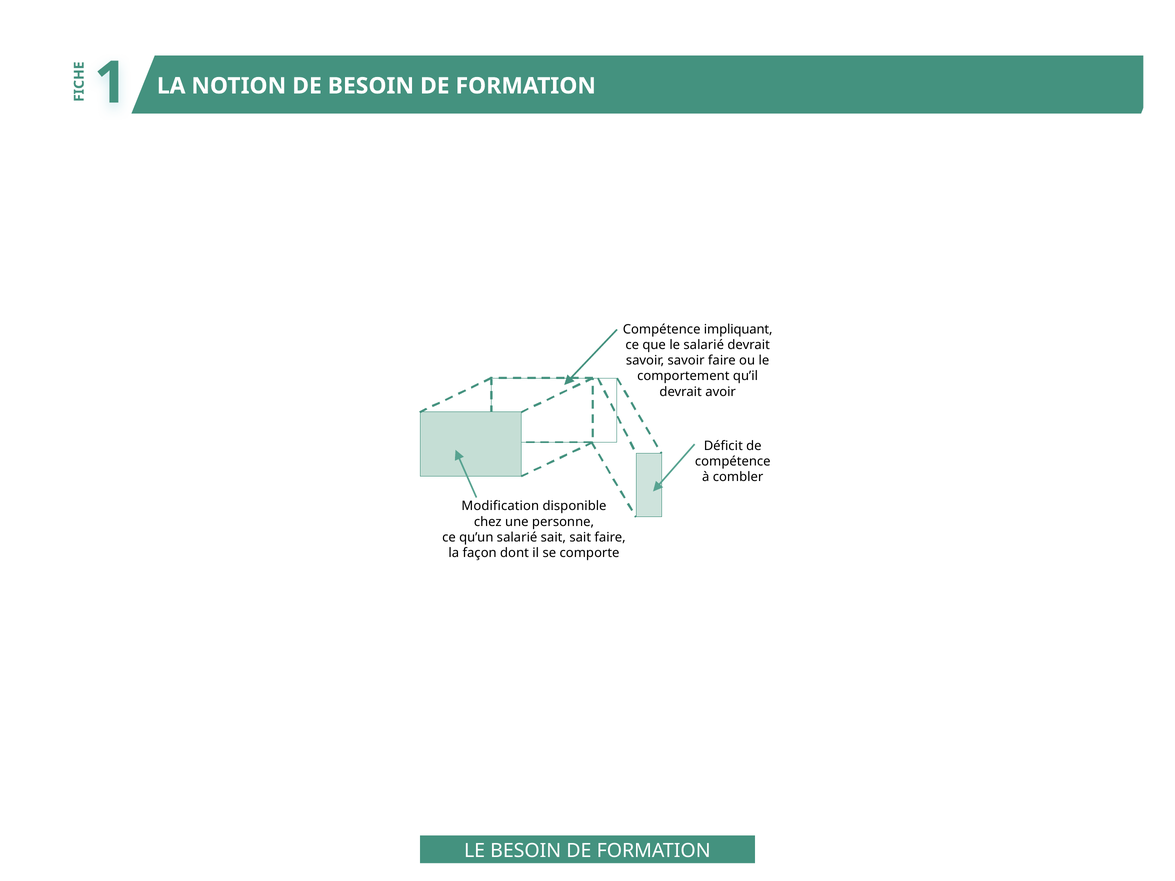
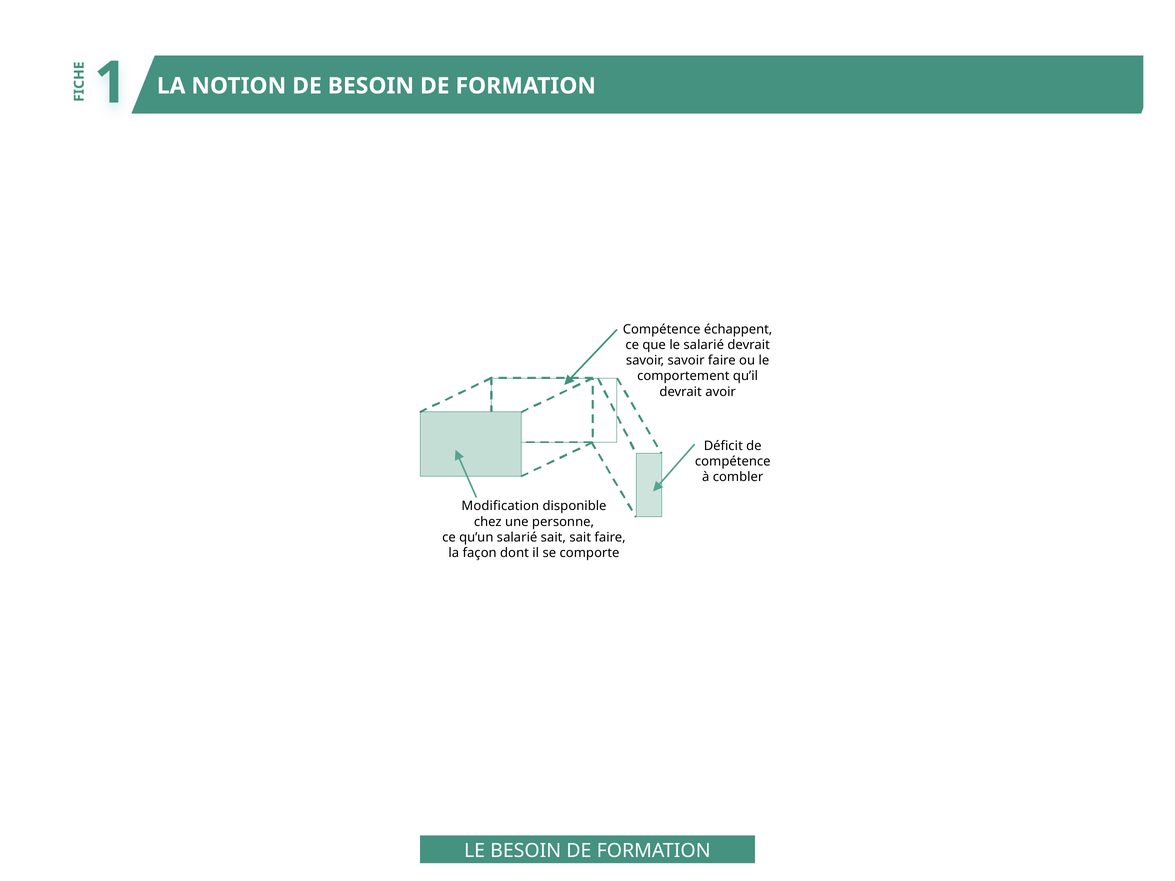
impliquant: impliquant -> échappent
